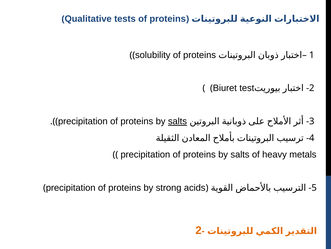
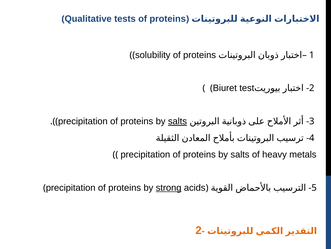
strong underline: none -> present
